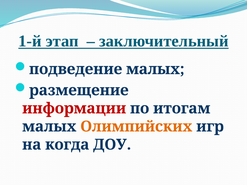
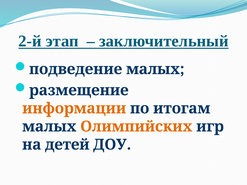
1-й: 1-й -> 2-й
информации colour: red -> orange
когда: когда -> детей
